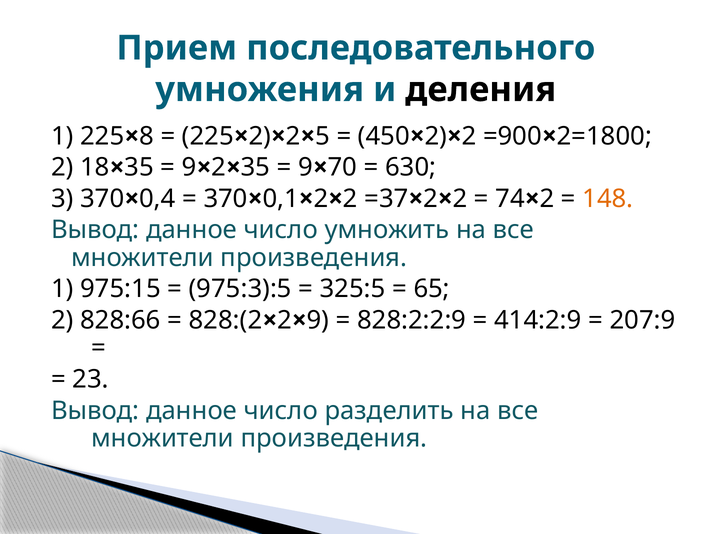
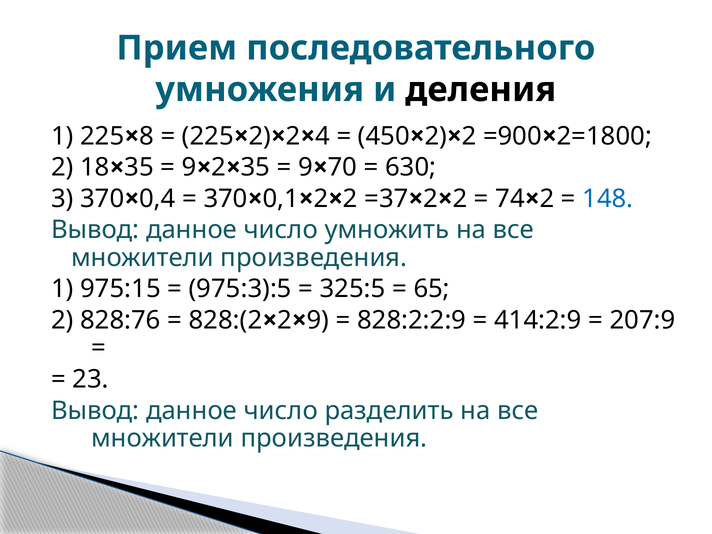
5: 5 -> 4
148 colour: orange -> blue
828:66: 828:66 -> 828:76
